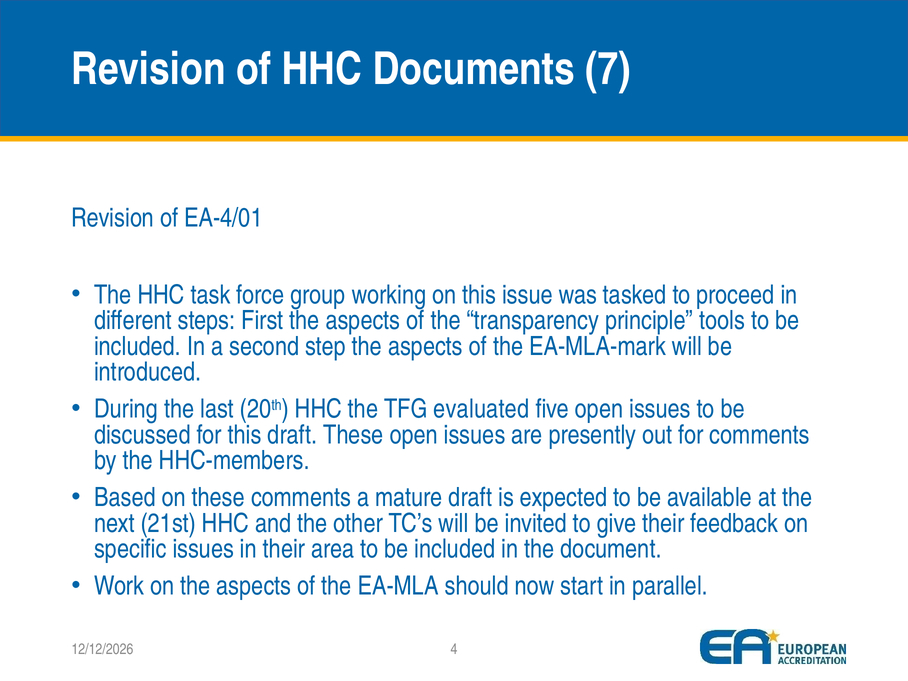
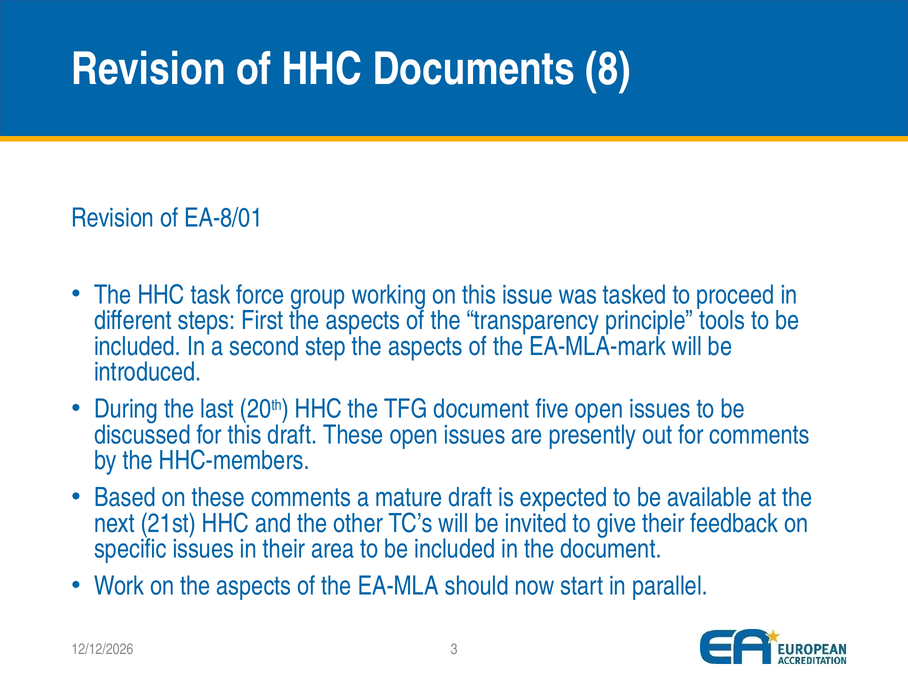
7: 7 -> 8
EA-4/01: EA-4/01 -> EA-8/01
TFG evaluated: evaluated -> document
4: 4 -> 3
